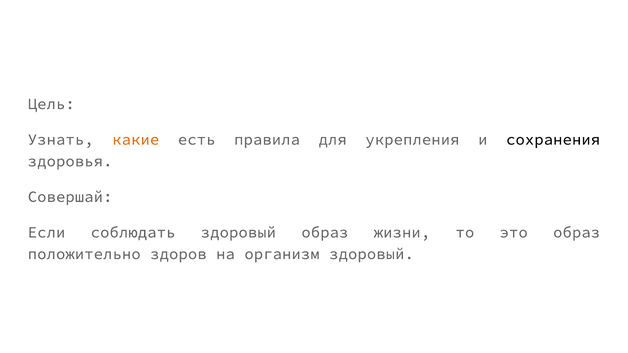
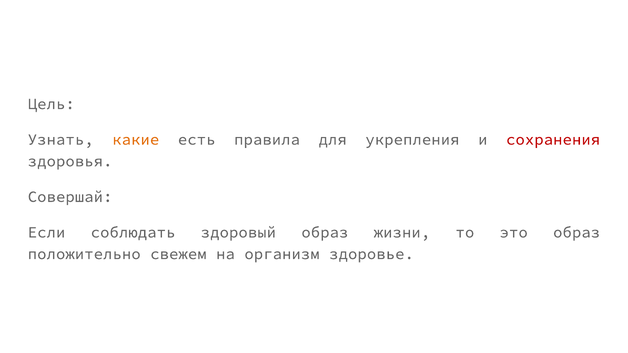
сохранения colour: black -> red
здоров: здоров -> свежем
организм здоровый: здоровый -> здоровье
